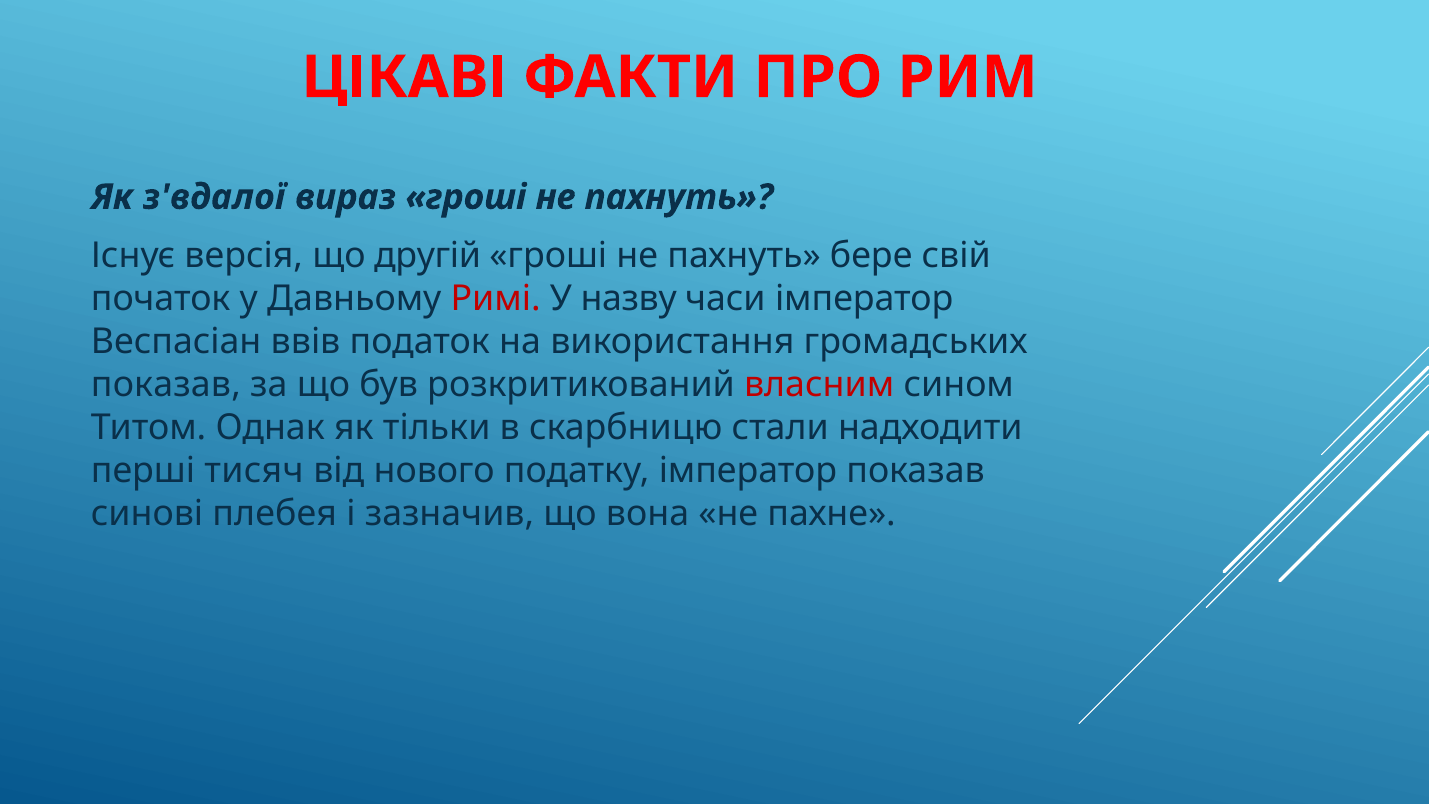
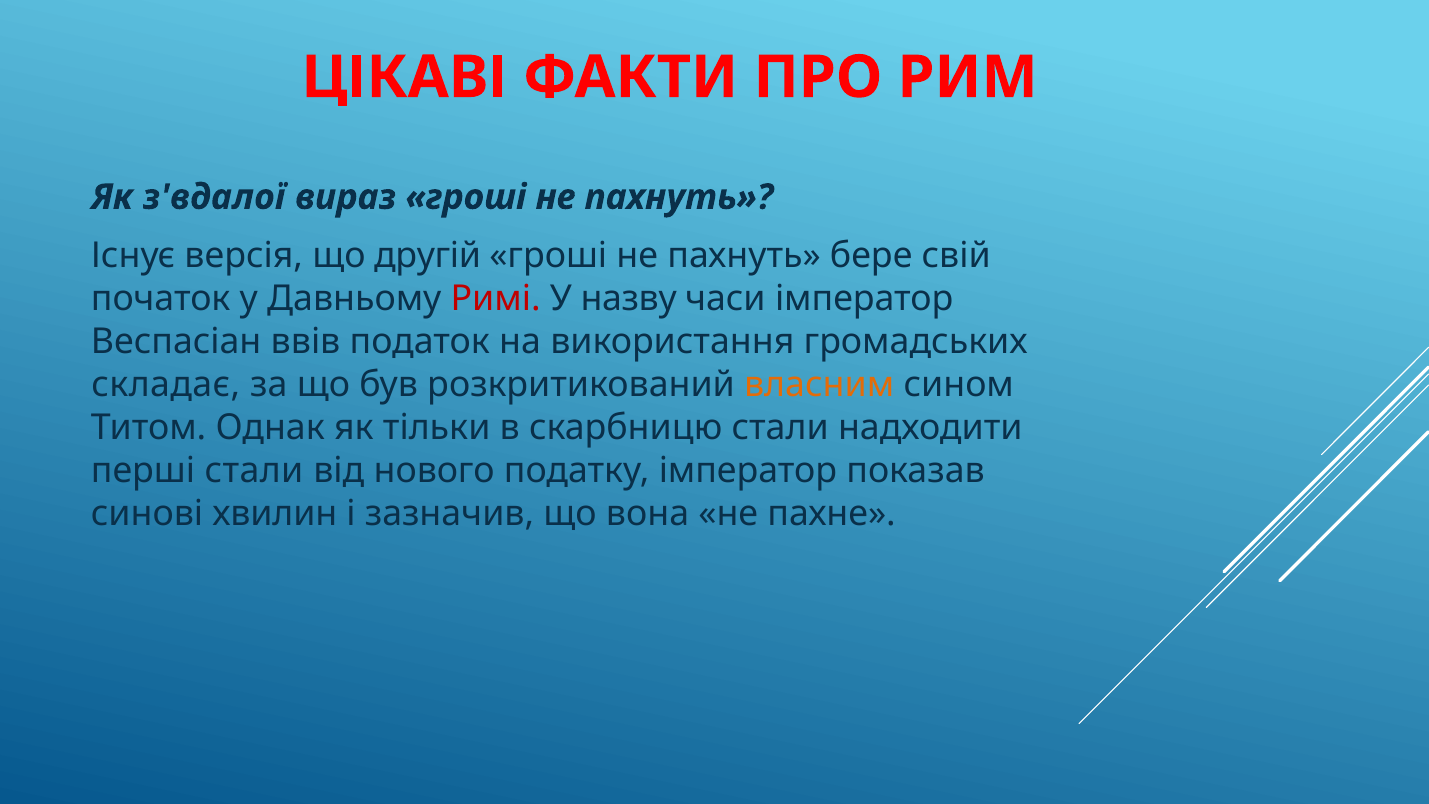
показав at (166, 385): показав -> складає
власним colour: red -> orange
перші тисяч: тисяч -> стали
плебея: плебея -> хвилин
